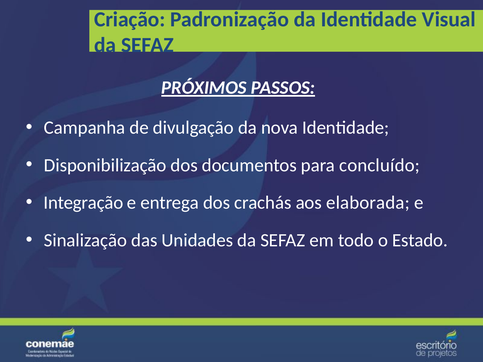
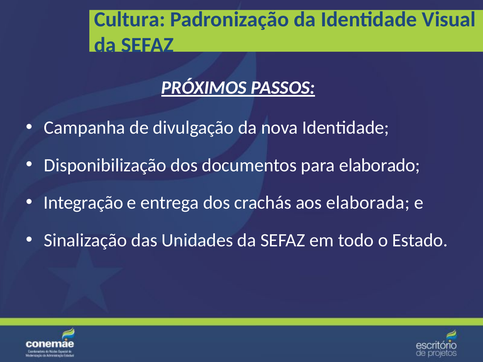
Criação: Criação -> Cultura
concluído: concluído -> elaborado
